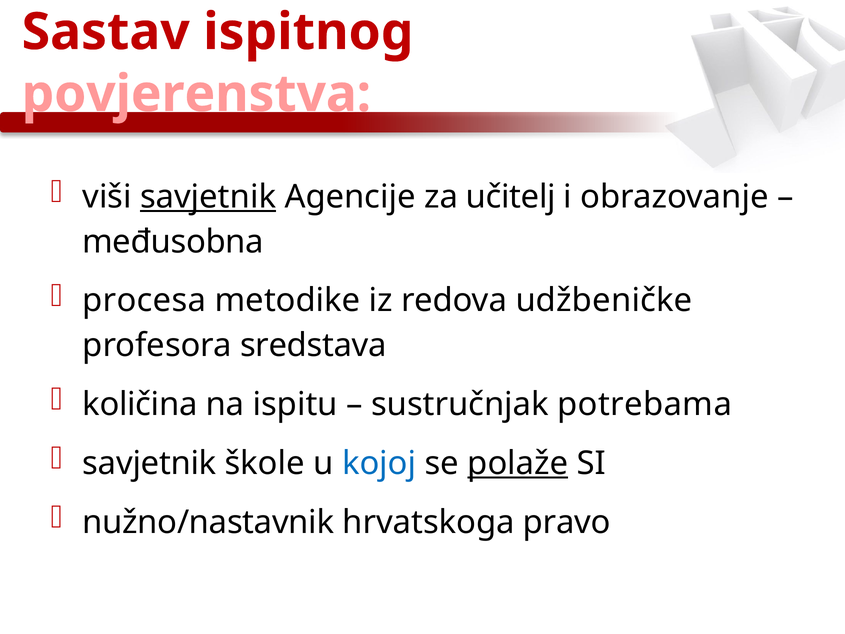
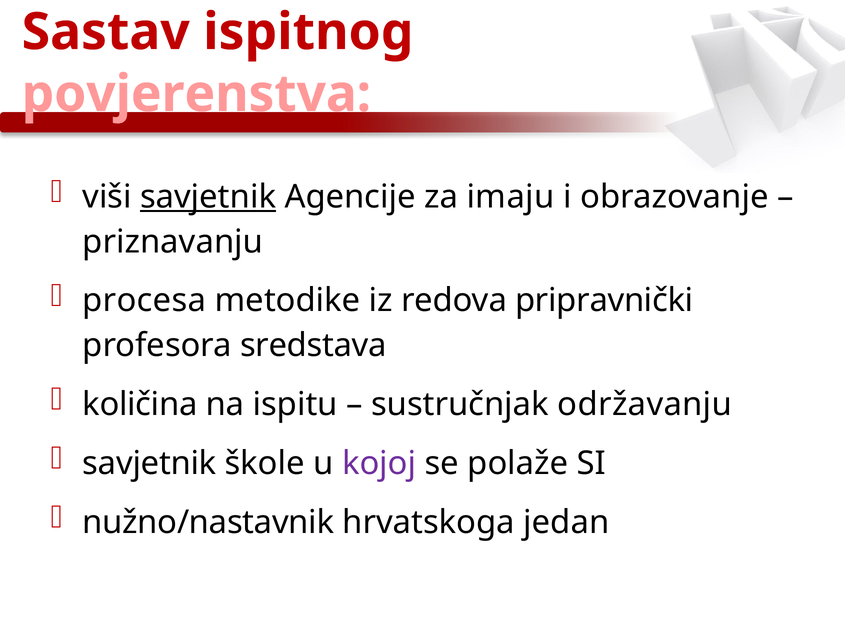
učitelj: učitelj -> imaju
međusobna: međusobna -> priznavanju
udžbeničke: udžbeničke -> pripravnički
potrebama: potrebama -> održavanju
kojoj colour: blue -> purple
polaže underline: present -> none
pravo: pravo -> jedan
